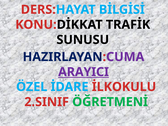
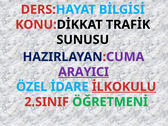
İLKOKULU underline: none -> present
